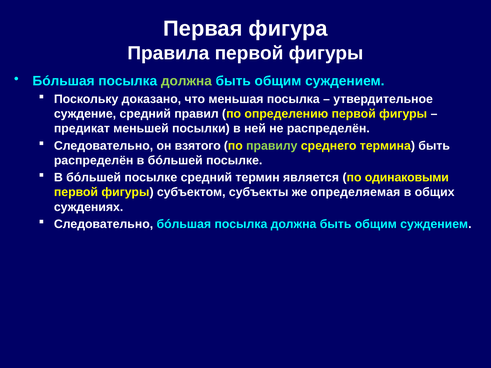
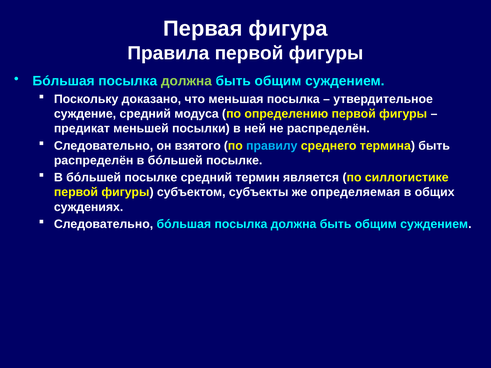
правил: правил -> модуса
правилу colour: light green -> light blue
одинаковыми: одинаковыми -> силлогистике
